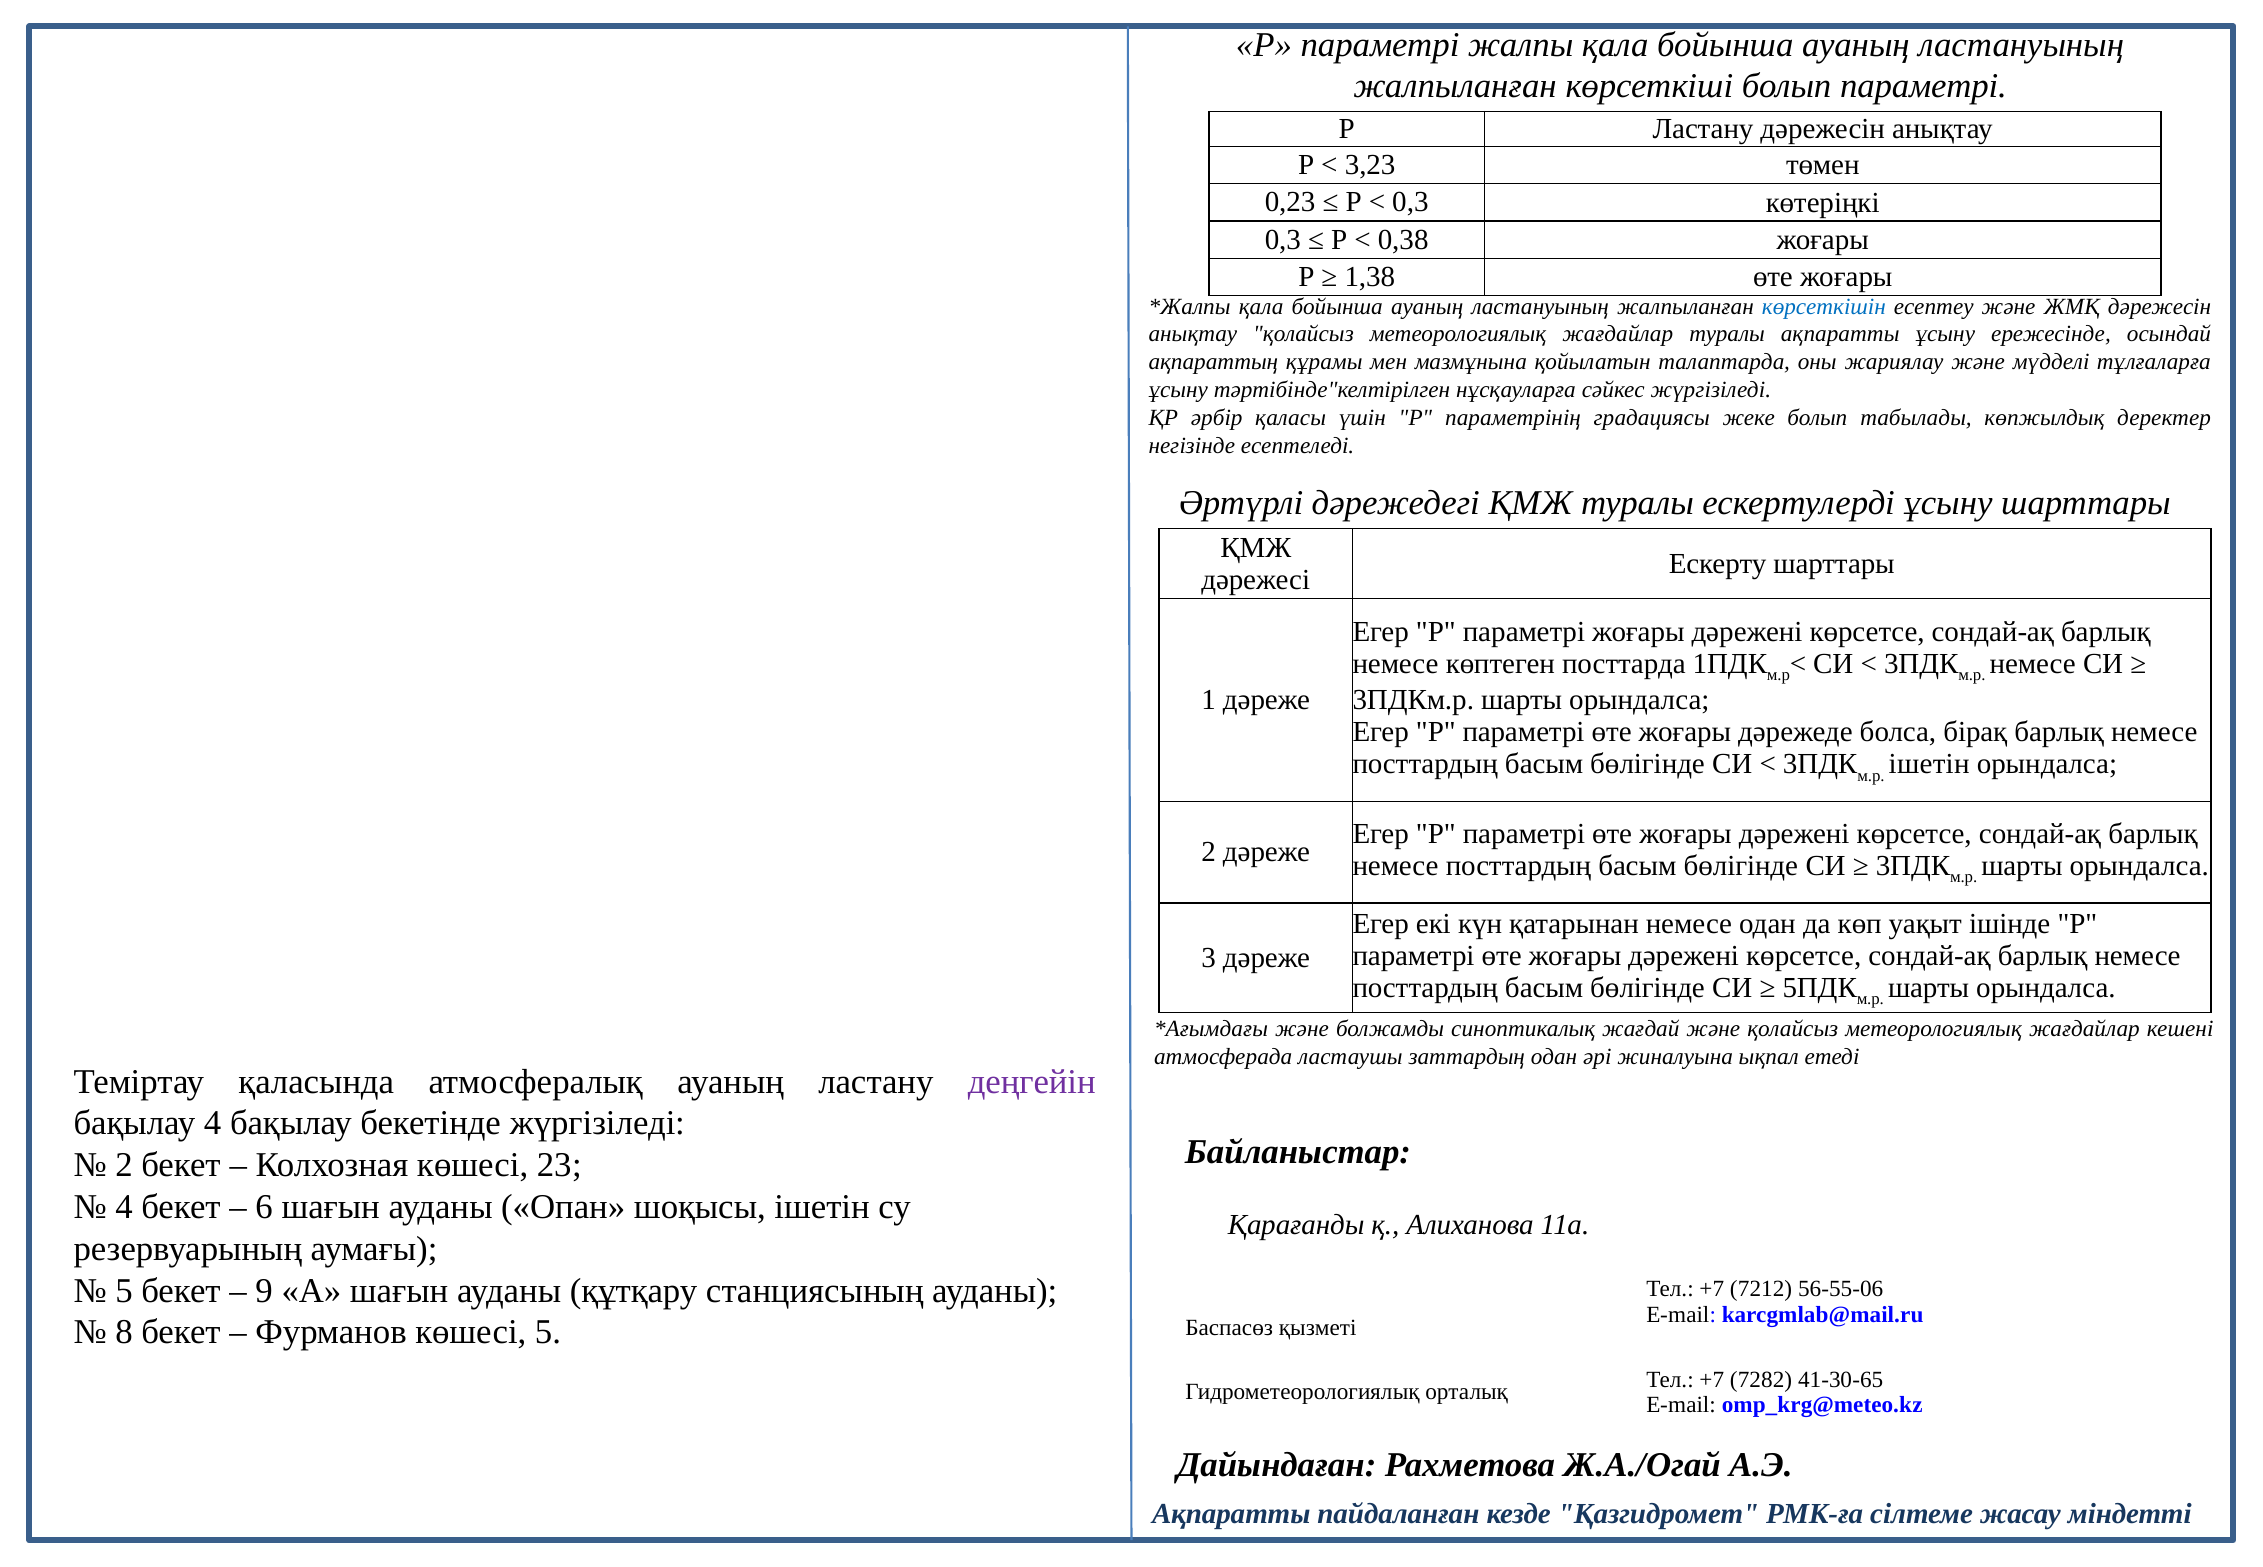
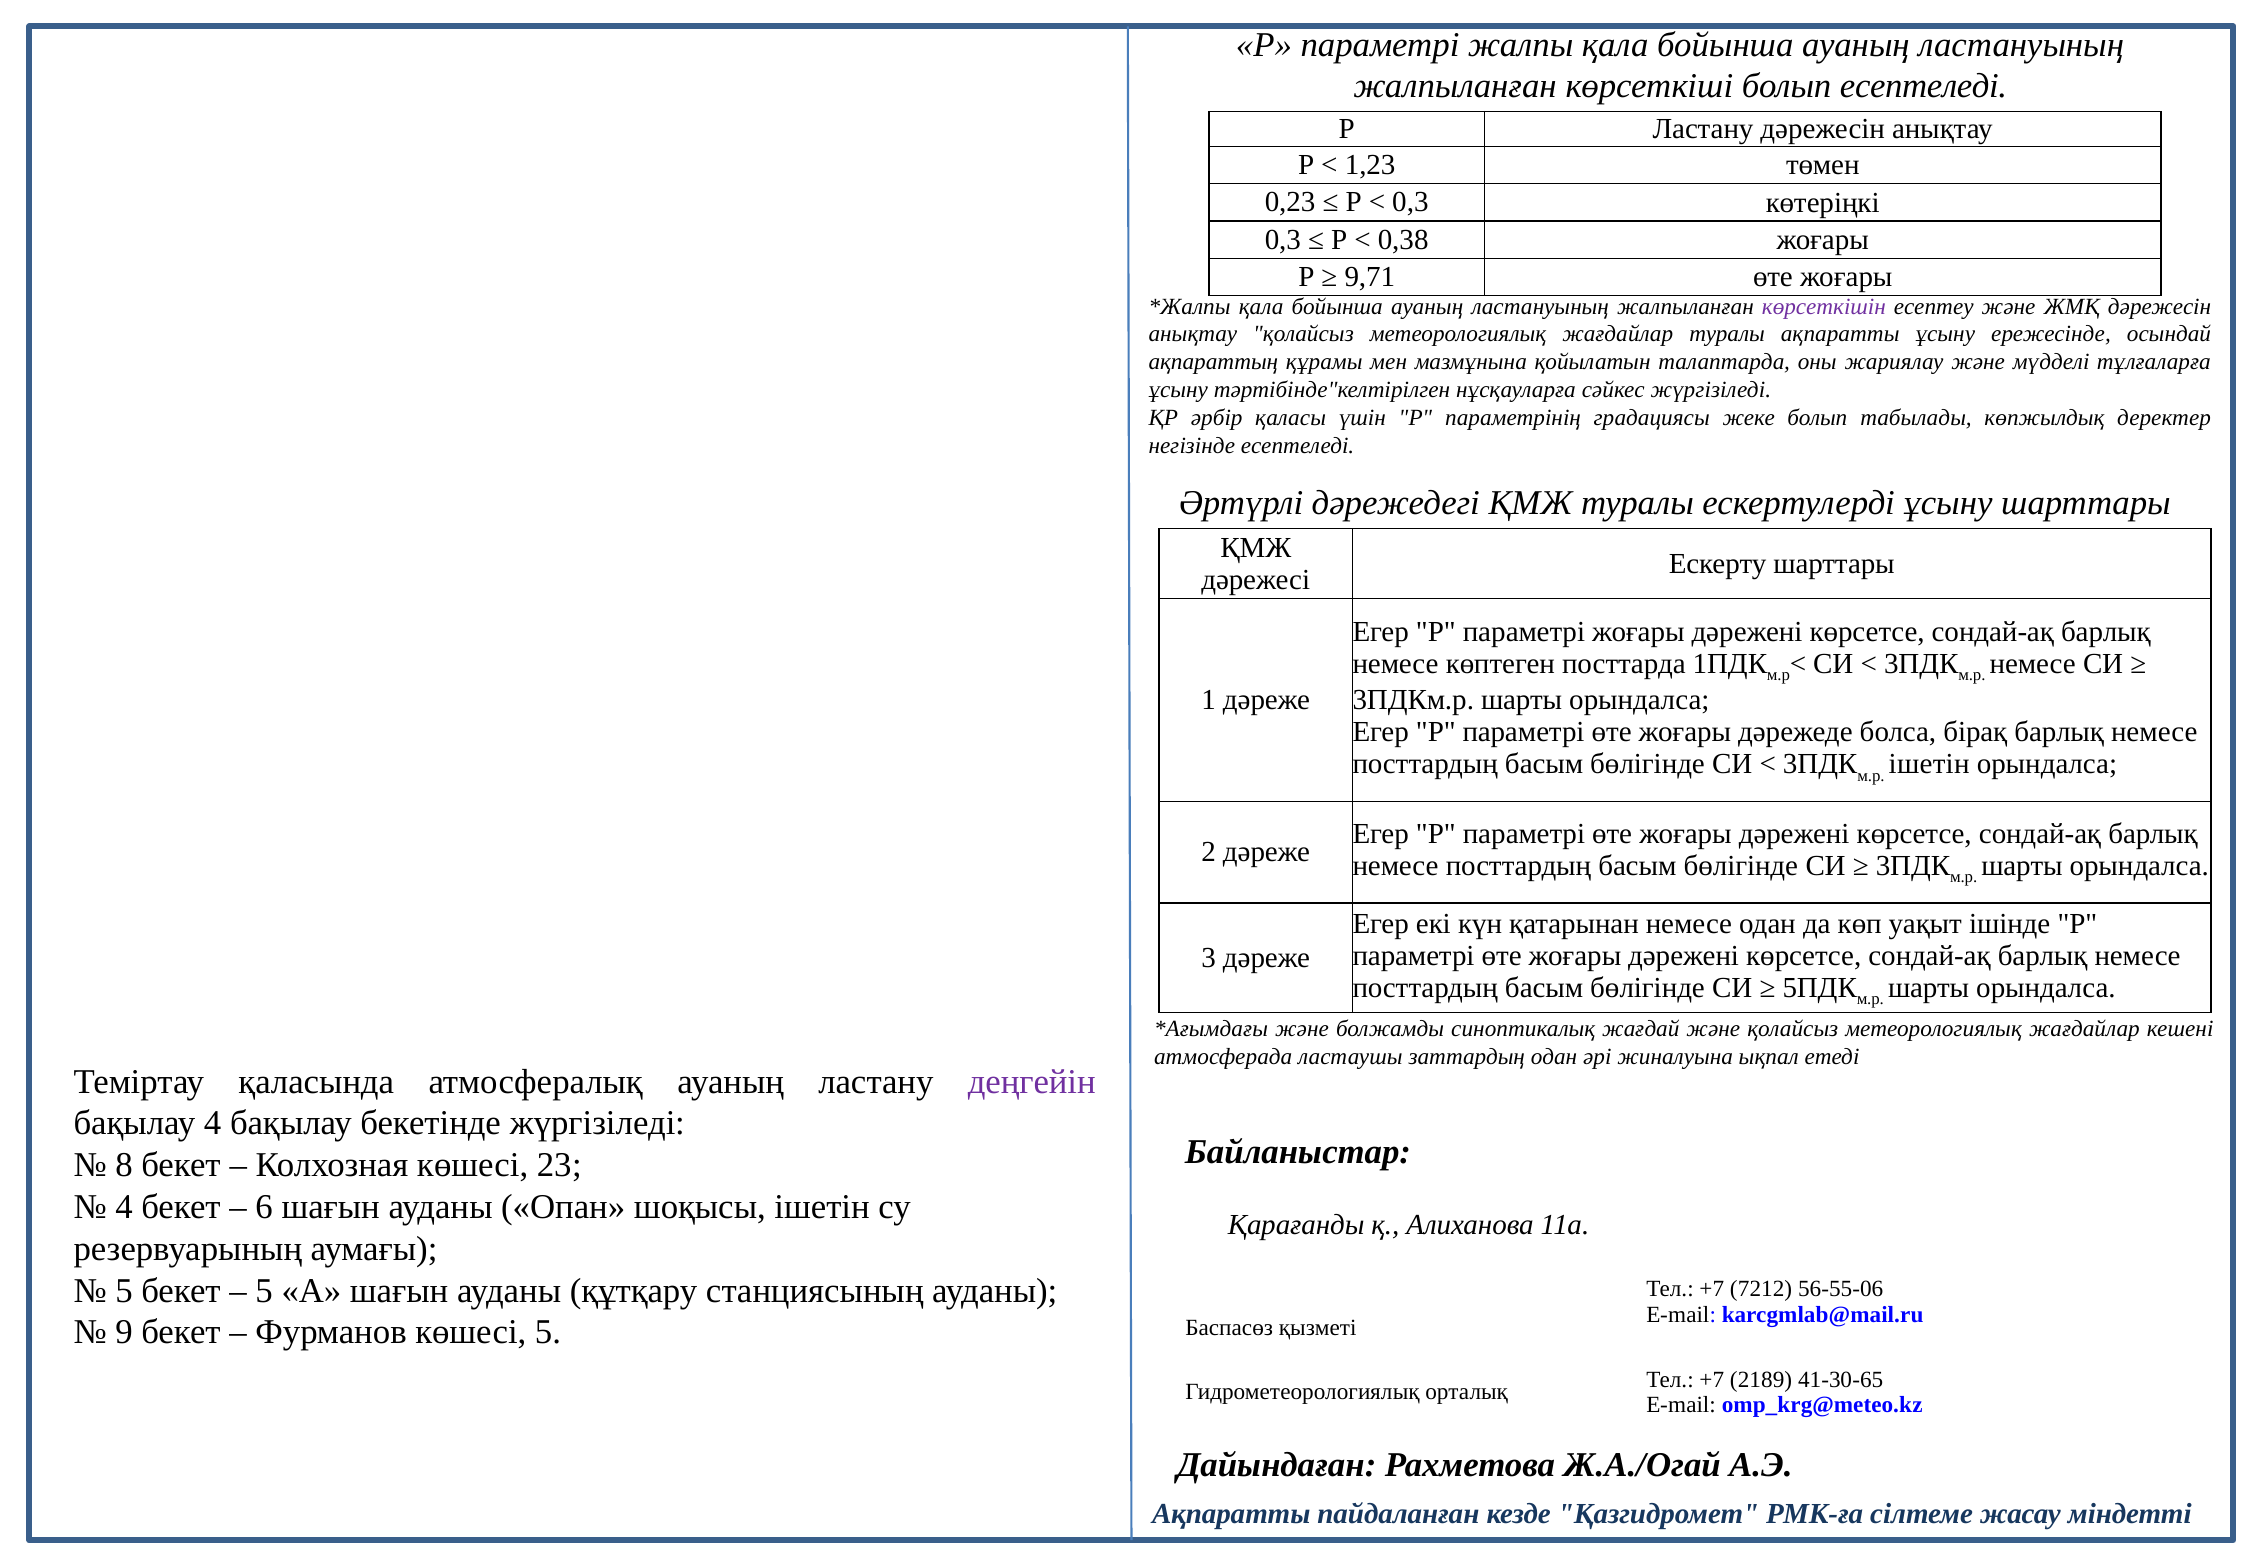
болып параметрі: параметрі -> есептеледі
3,23: 3,23 -> 1,23
1,38: 1,38 -> 9,71
көрсеткішін colour: blue -> purple
2 at (124, 1165): 2 -> 8
9 at (264, 1290): 9 -> 5
8: 8 -> 9
7282: 7282 -> 2189
